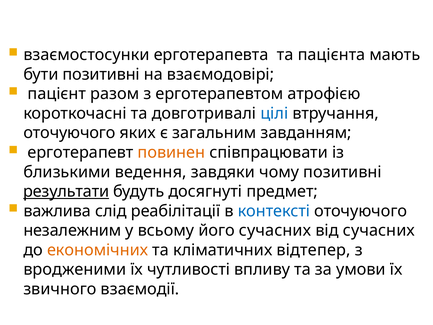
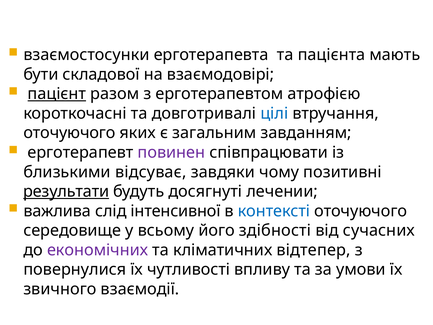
бути позитивні: позитивні -> складової
пацієнт underline: none -> present
повинен colour: orange -> purple
ведення: ведення -> відсуває
предмет: предмет -> лечении
реабілітації: реабілітації -> інтенсивної
незалежним: незалежним -> середовище
його сучасних: сучасних -> здібності
економічних colour: orange -> purple
вродженими: вродженими -> повернулися
